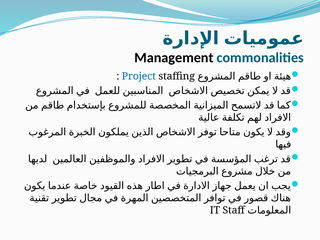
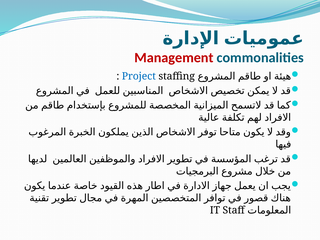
Management colour: black -> red
